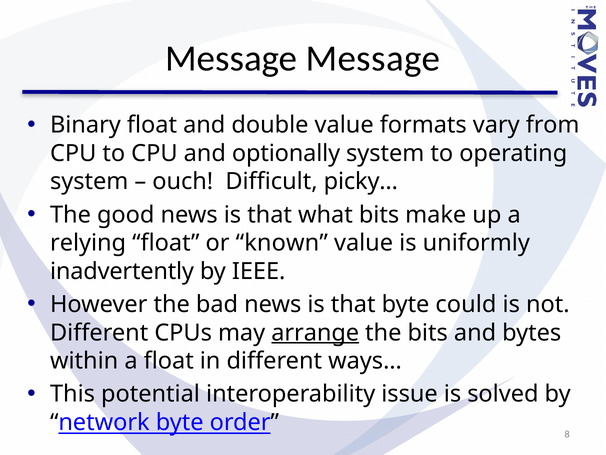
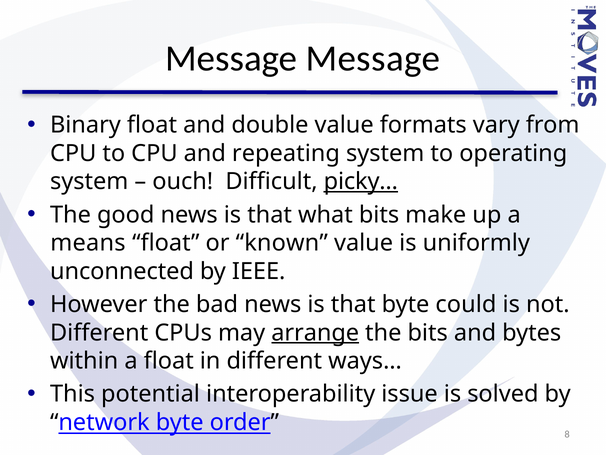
optionally: optionally -> repeating
picky… underline: none -> present
relying: relying -> means
inadvertently: inadvertently -> unconnected
